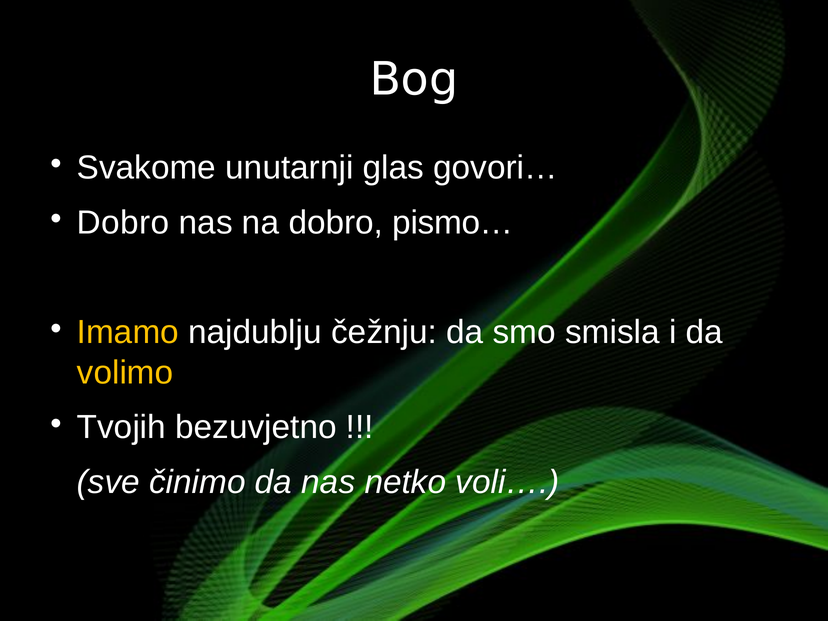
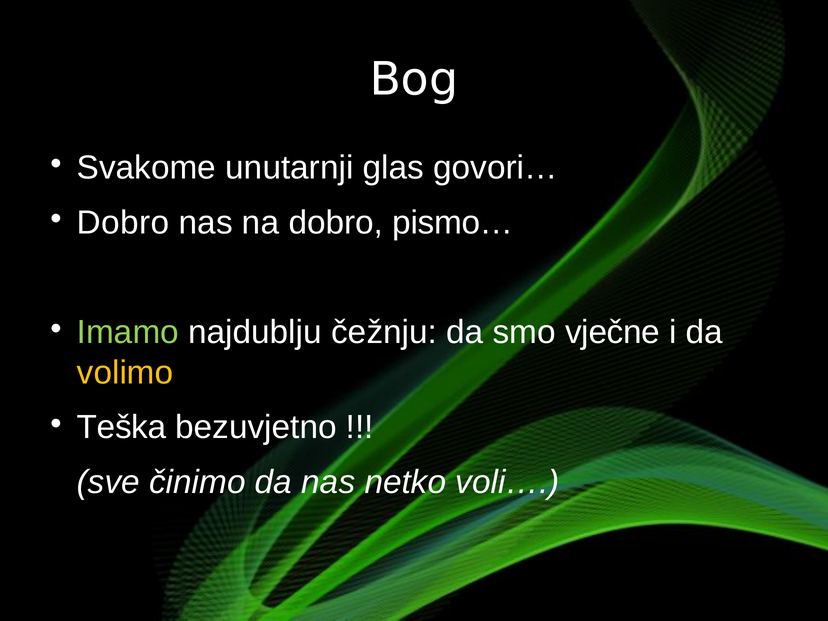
Imamo colour: yellow -> light green
smisla: smisla -> vječne
Tvojih: Tvojih -> Teška
